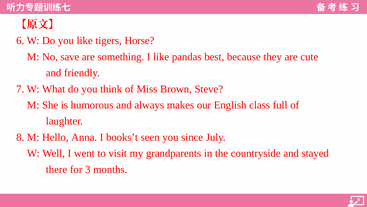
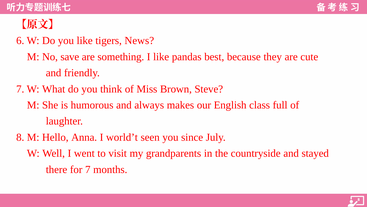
Horse: Horse -> News
books’t: books’t -> world’t
for 3: 3 -> 7
